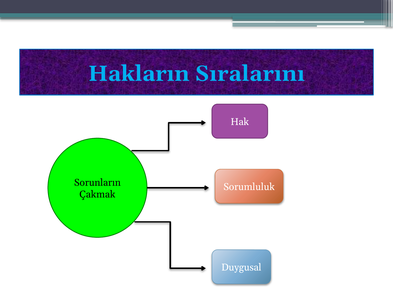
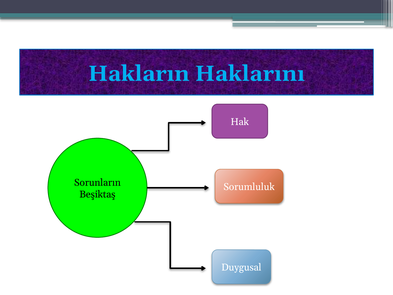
Sıralarını: Sıralarını -> Haklarını
Çakmak: Çakmak -> Beşiktaş
